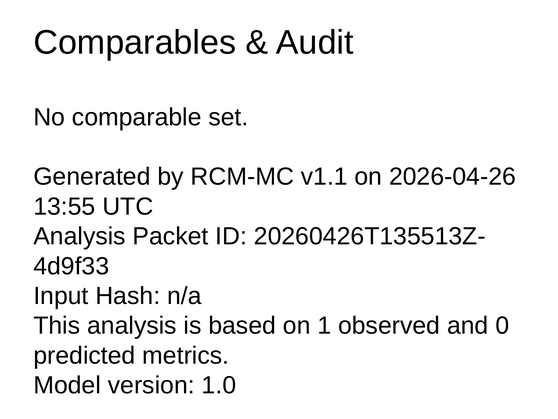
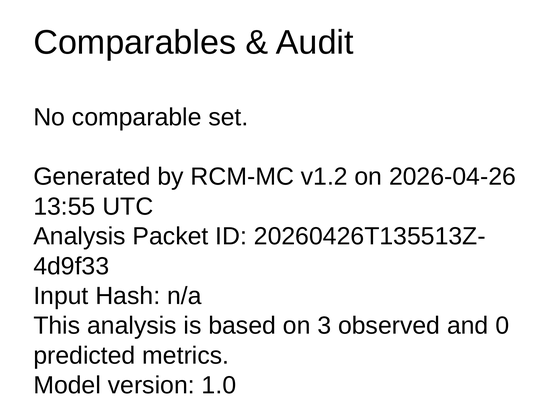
v1.1: v1.1 -> v1.2
1: 1 -> 3
